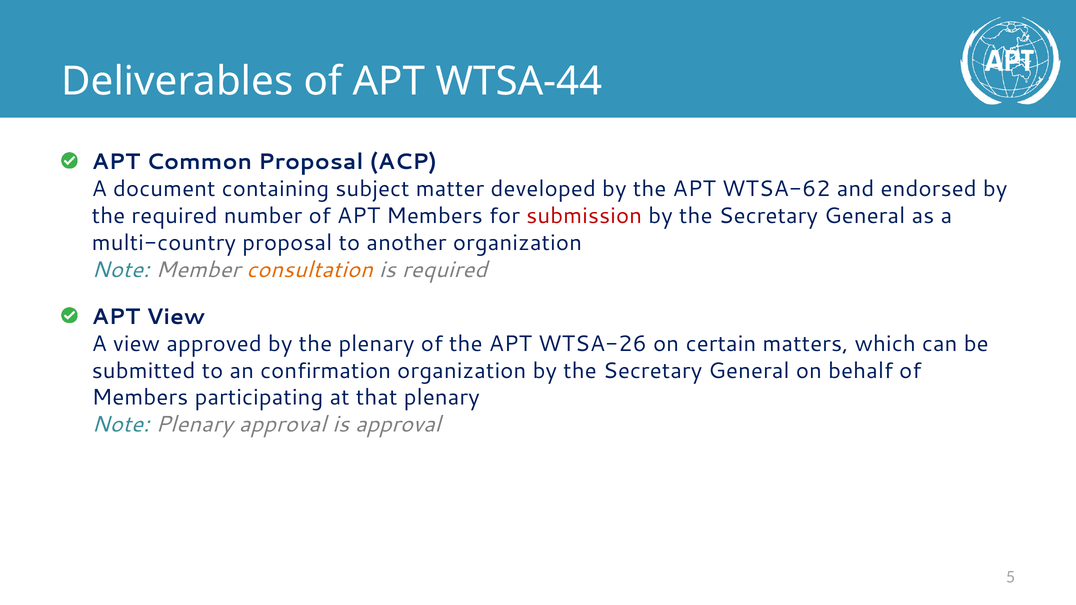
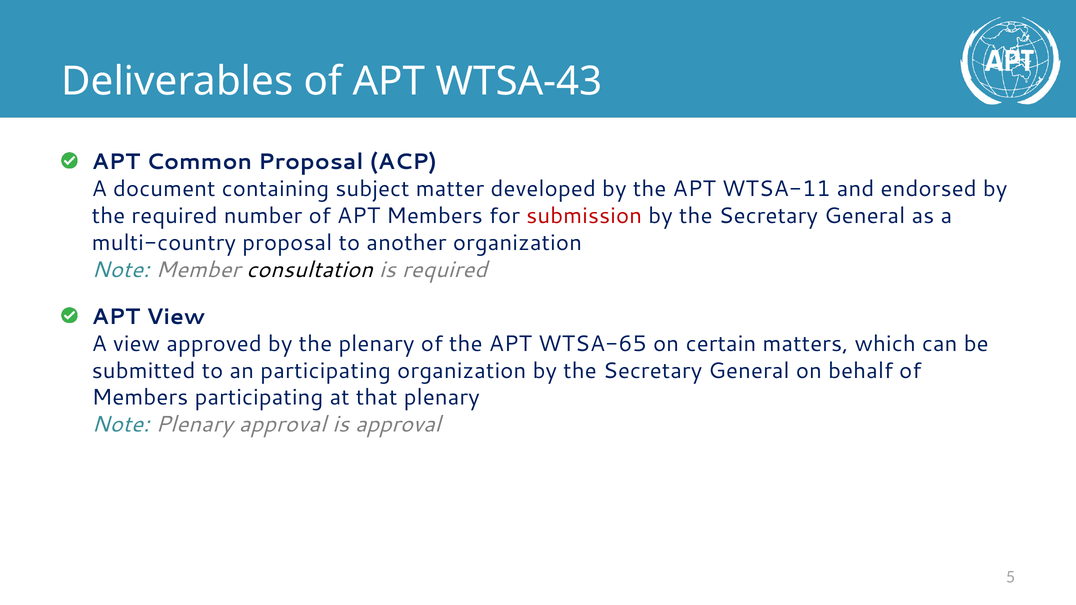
WTSA-44: WTSA-44 -> WTSA-43
WTSA-62: WTSA-62 -> WTSA-11
consultation colour: orange -> black
WTSA-26: WTSA-26 -> WTSA-65
an confirmation: confirmation -> participating
